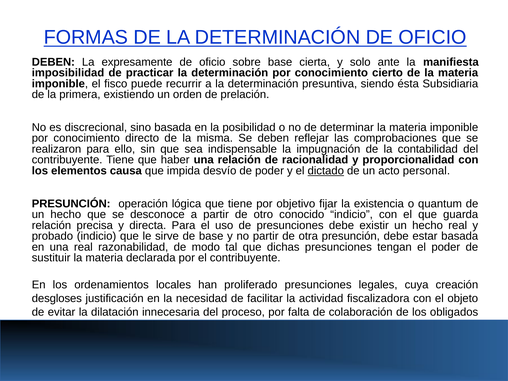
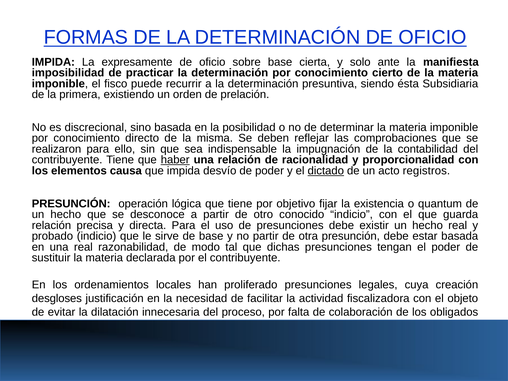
DEBEN at (53, 62): DEBEN -> IMPIDA
haber underline: none -> present
personal: personal -> registros
